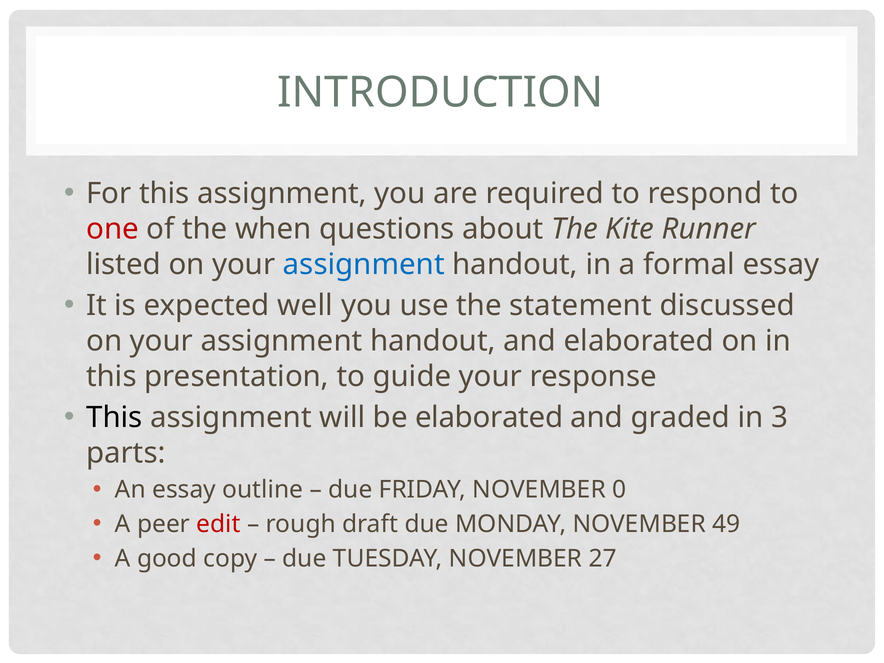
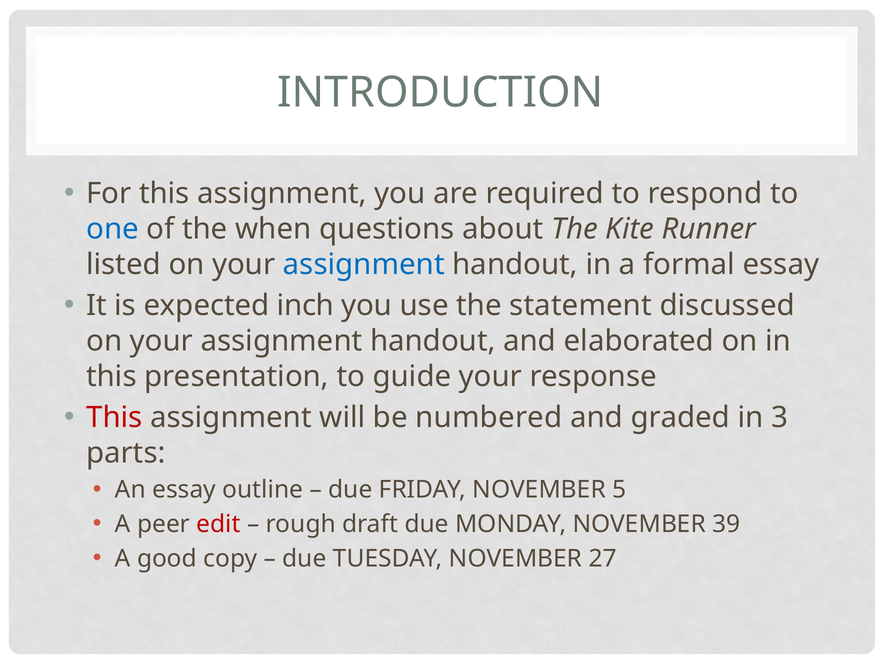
one colour: red -> blue
well: well -> inch
This at (114, 418) colour: black -> red
be elaborated: elaborated -> numbered
0: 0 -> 5
49: 49 -> 39
